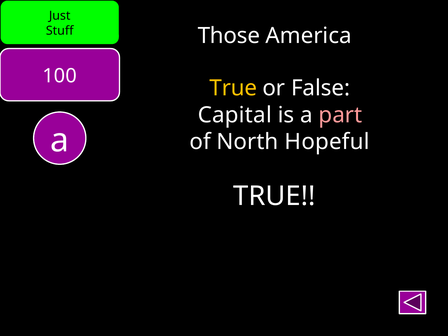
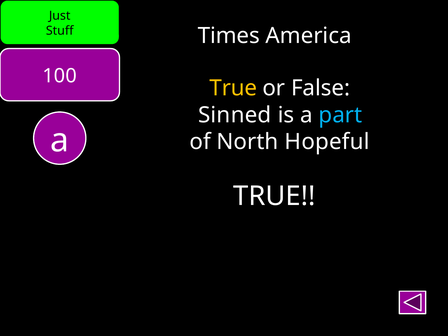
Those: Those -> Times
Capital: Capital -> Sinned
part colour: pink -> light blue
